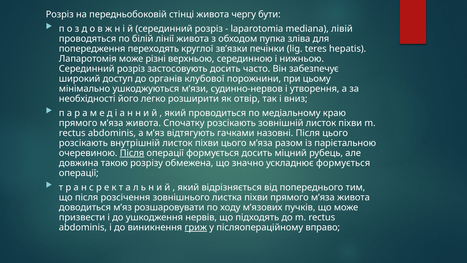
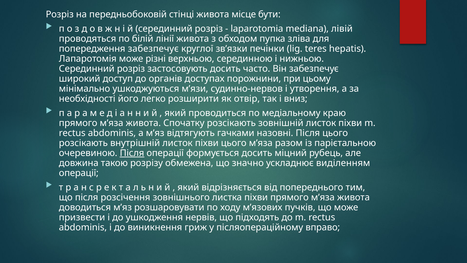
чергу: чергу -> місце
попередження переходять: переходять -> забезпечує
клубової: клубової -> доступах
ускладнює формується: формується -> виділенням
гриж underline: present -> none
